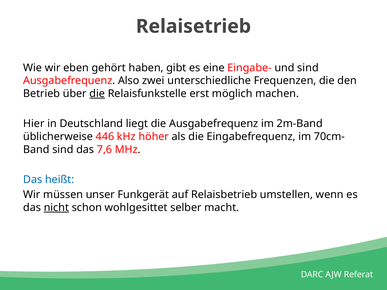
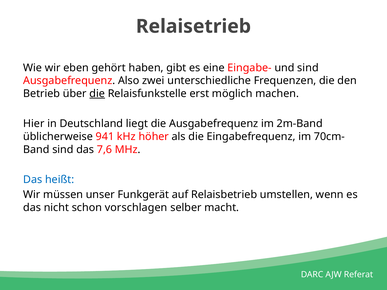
446: 446 -> 941
nicht underline: present -> none
wohlgesittet: wohlgesittet -> vorschlagen
